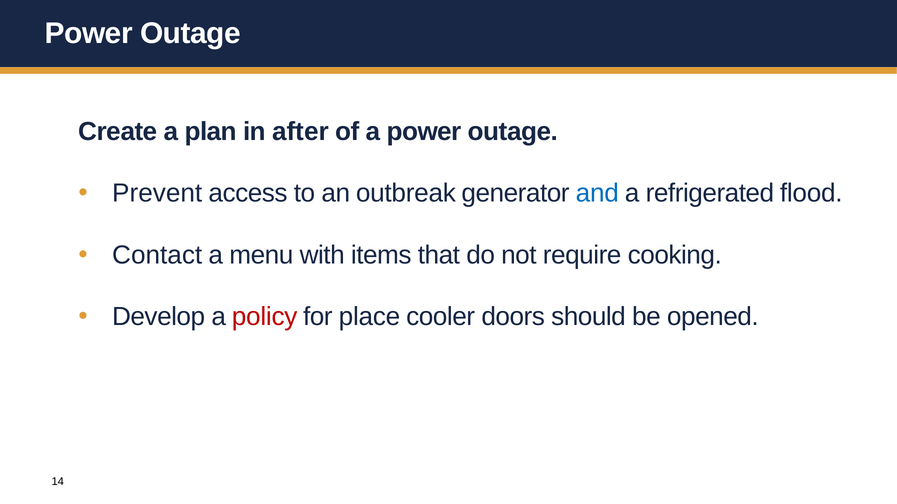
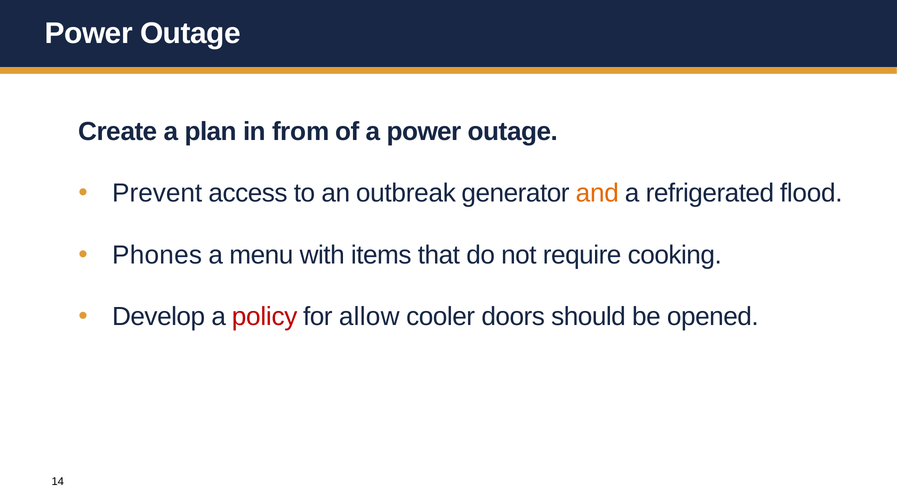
after: after -> from
and colour: blue -> orange
Contact: Contact -> Phones
place: place -> allow
